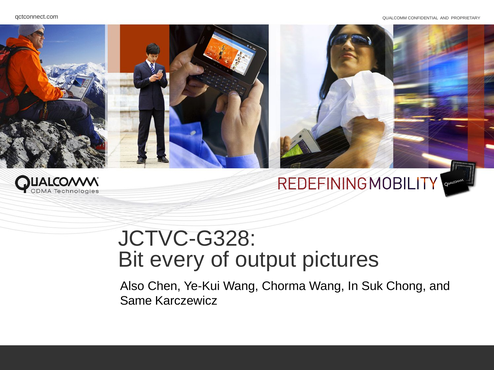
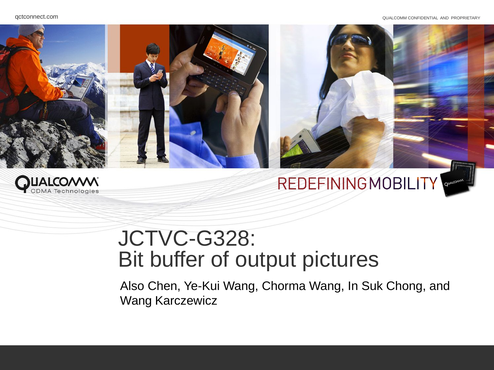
every: every -> buffer
Same at (136, 301): Same -> Wang
